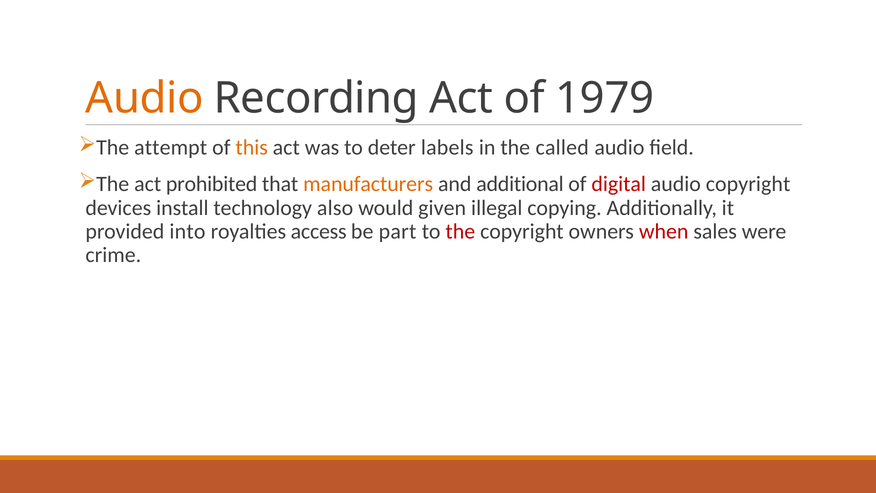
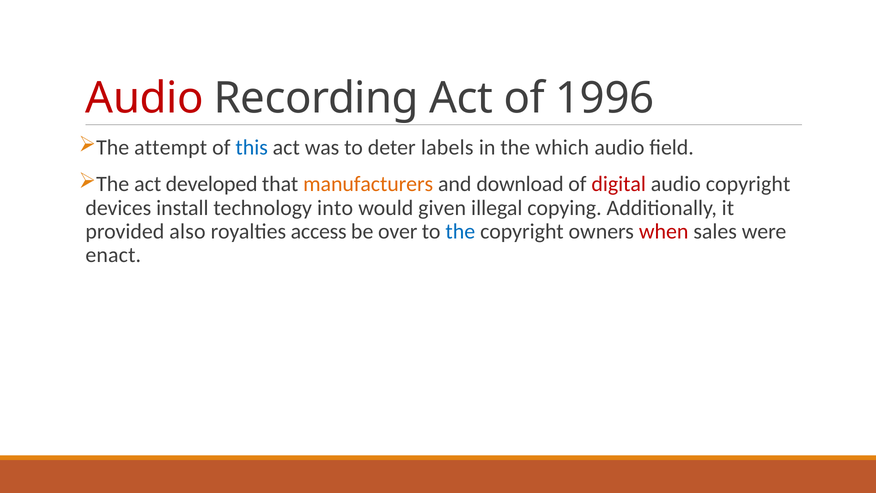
Audio at (145, 98) colour: orange -> red
1979: 1979 -> 1996
this colour: orange -> blue
called: called -> which
prohibited: prohibited -> developed
additional: additional -> download
also: also -> into
into: into -> also
part: part -> over
the at (460, 231) colour: red -> blue
crime: crime -> enact
